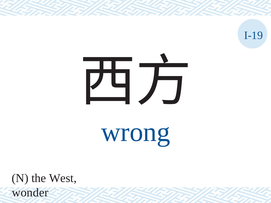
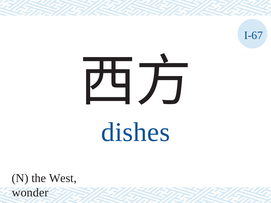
I-19: I-19 -> I-67
wrong: wrong -> dishes
